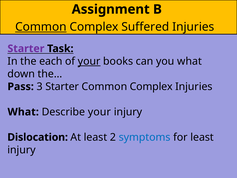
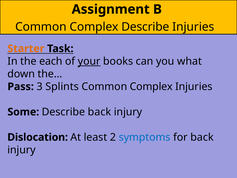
Common at (41, 27) underline: present -> none
Complex Suffered: Suffered -> Describe
Starter at (26, 49) colour: purple -> orange
3 Starter: Starter -> Splints
What at (23, 112): What -> Some
Describe your: your -> back
for least: least -> back
